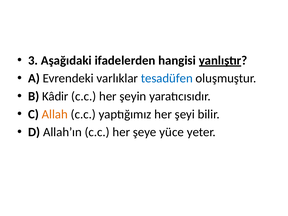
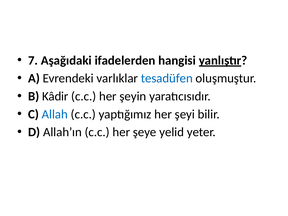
3: 3 -> 7
Allah colour: orange -> blue
yüce: yüce -> yelid
